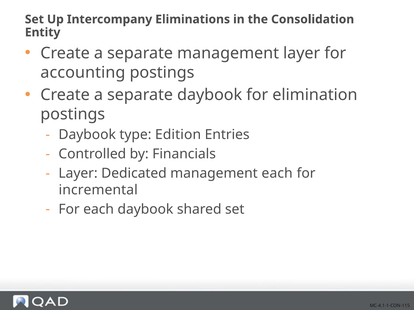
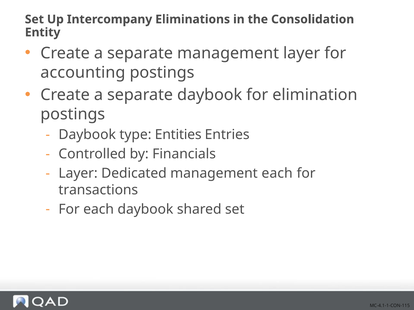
Edition: Edition -> Entities
incremental: incremental -> transactions
